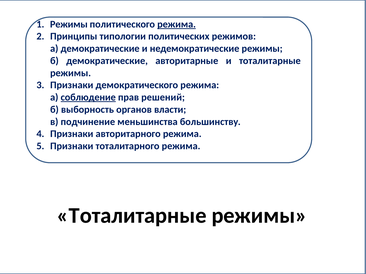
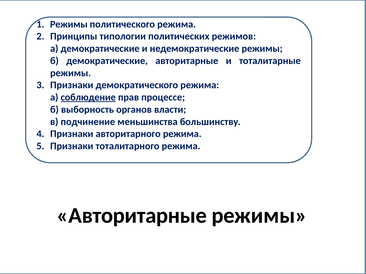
режима at (177, 24) underline: present -> none
решений: решений -> процессе
Тоталитарные at (132, 216): Тоталитарные -> Авторитарные
